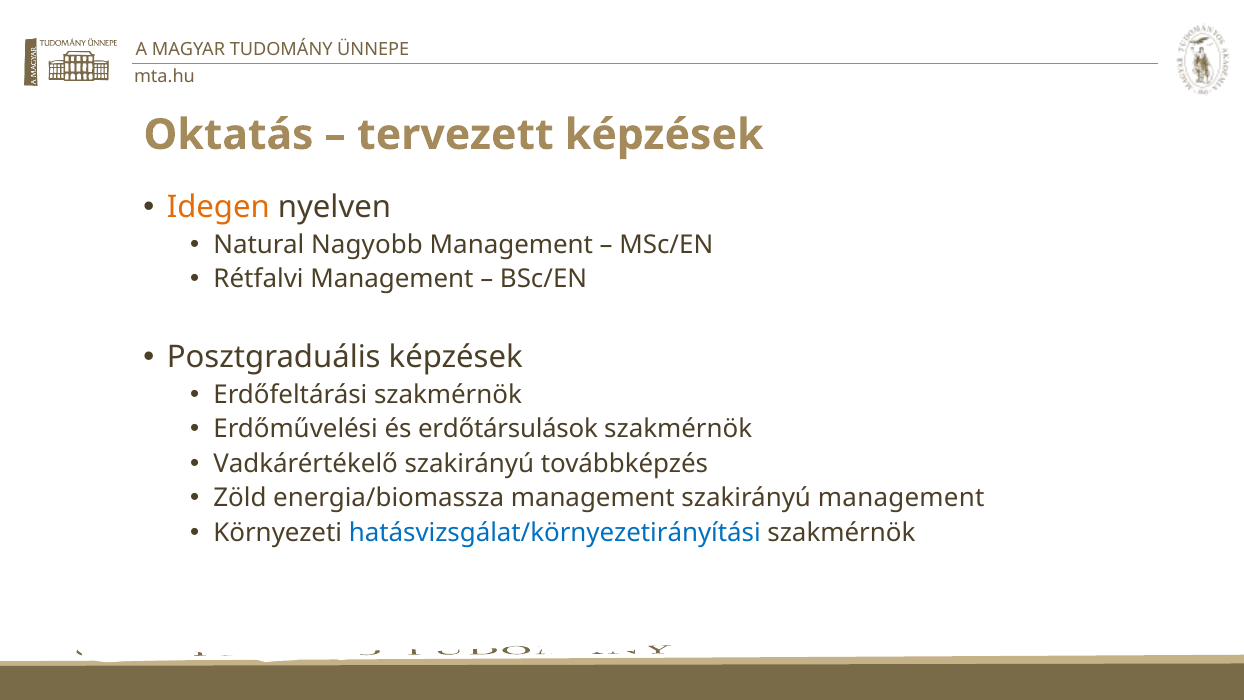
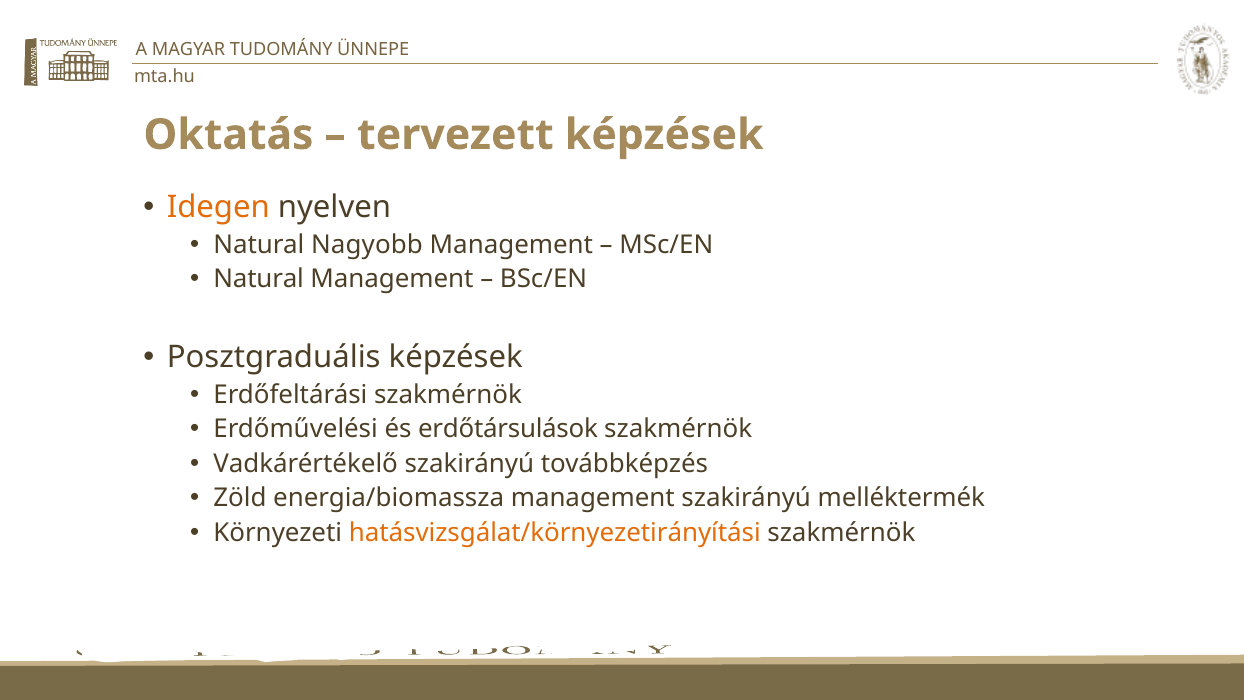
Rétfalvi at (259, 279): Rétfalvi -> Natural
szakirányú management: management -> melléktermék
hatásvizsgálat/környezetirányítási colour: blue -> orange
